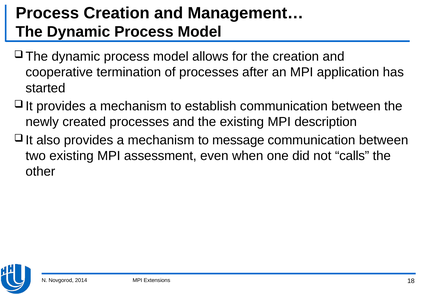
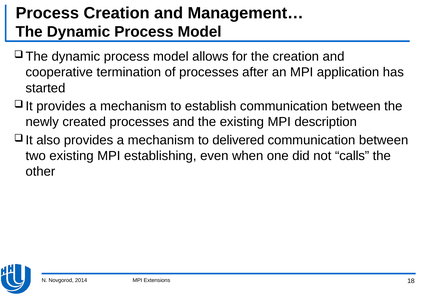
message: message -> delivered
assessment: assessment -> establishing
